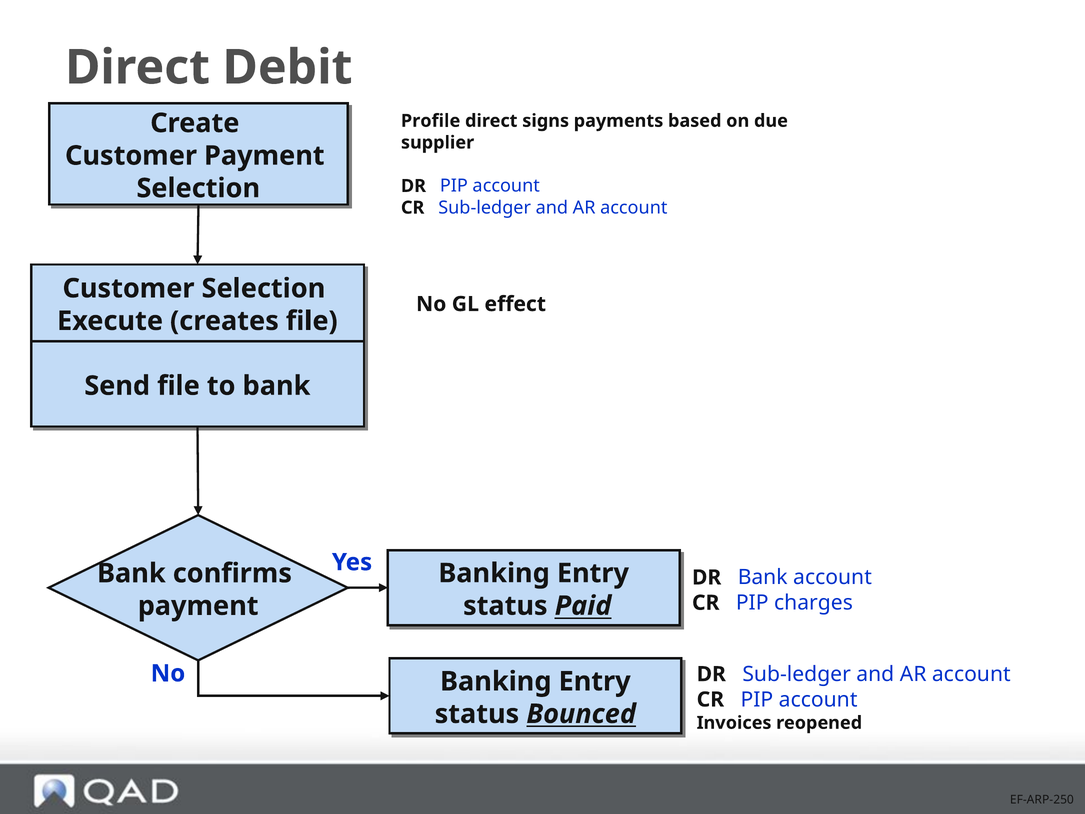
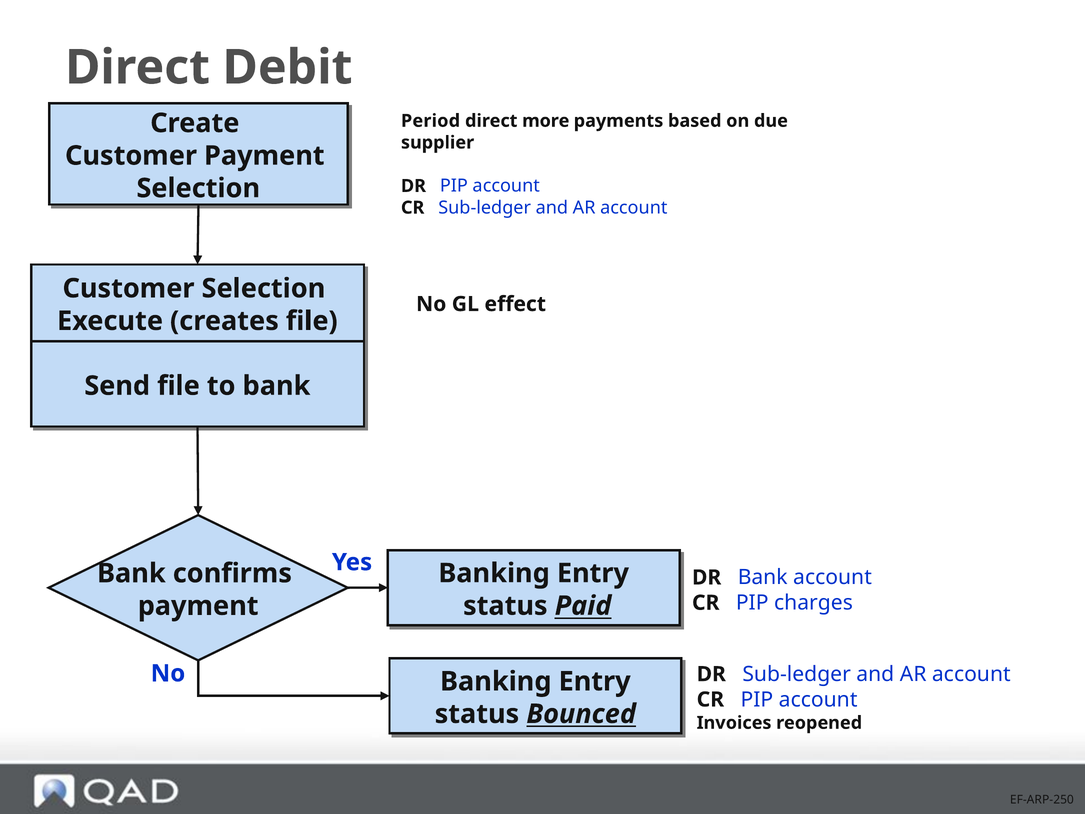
Profile: Profile -> Period
signs: signs -> more
